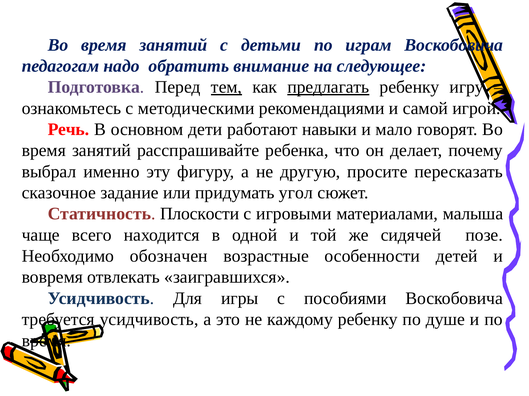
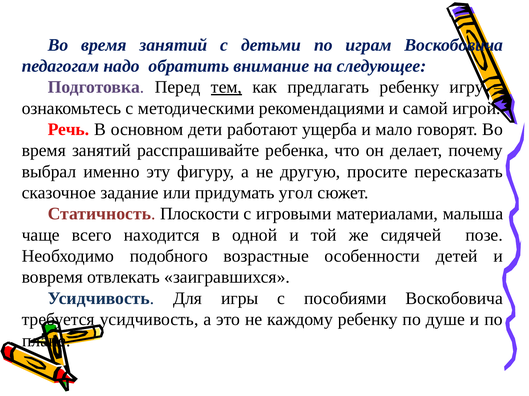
предлагать underline: present -> none
навыки: навыки -> ущерба
обозначен: обозначен -> подобного
время at (46, 341): время -> плане
